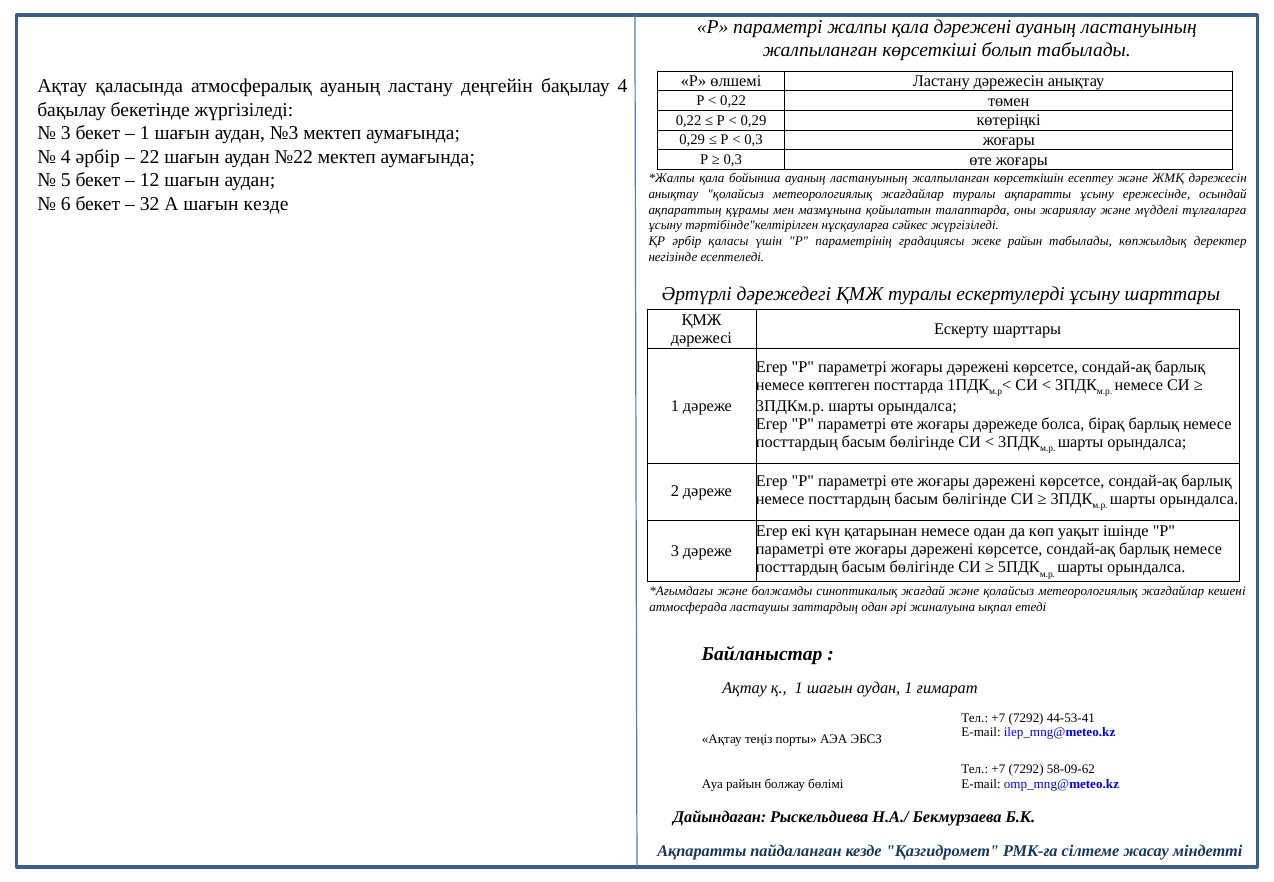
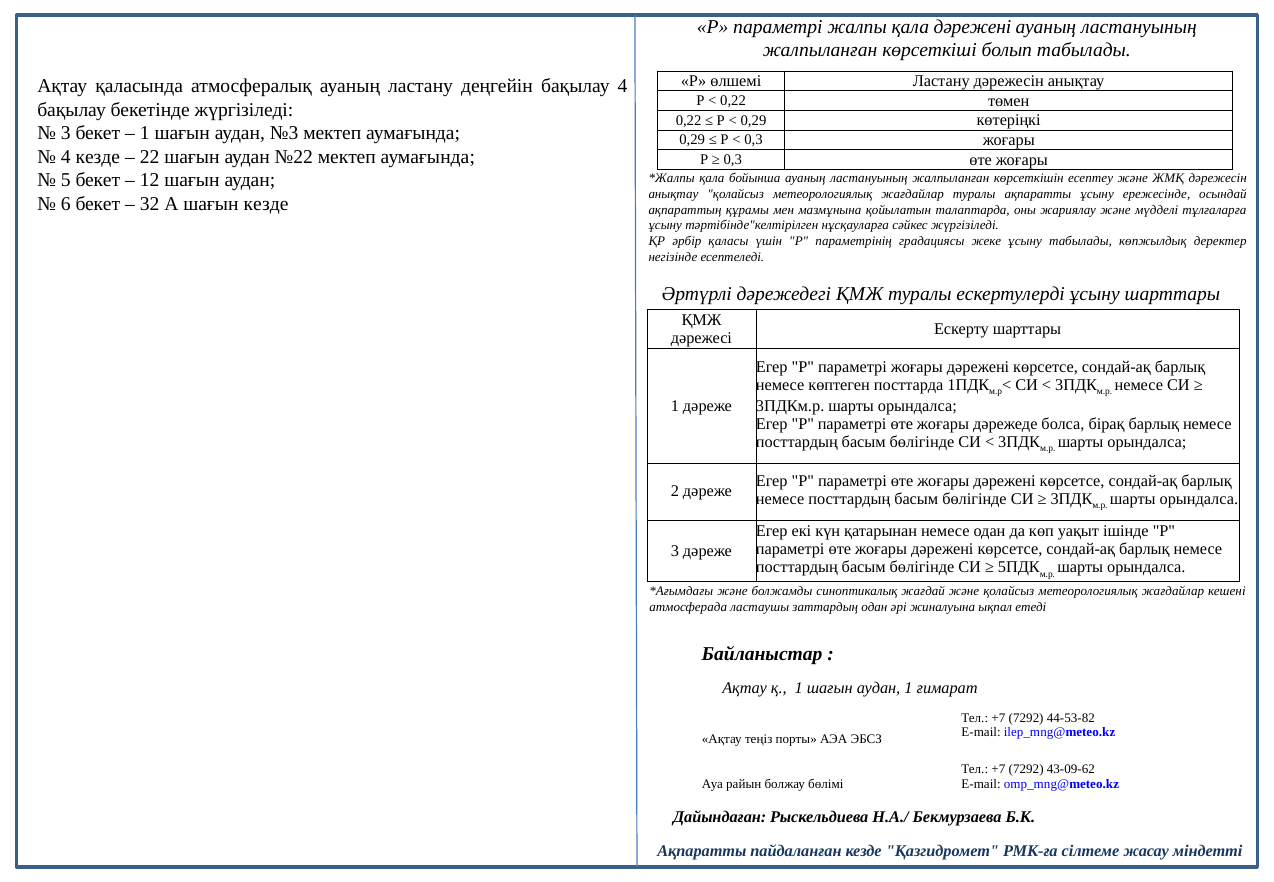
4 әрбір: әрбір -> кезде
жеке райын: райын -> ұсыну
44-53-41: 44-53-41 -> 44-53-82
58-09-62: 58-09-62 -> 43-09-62
